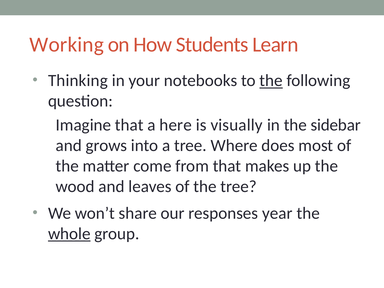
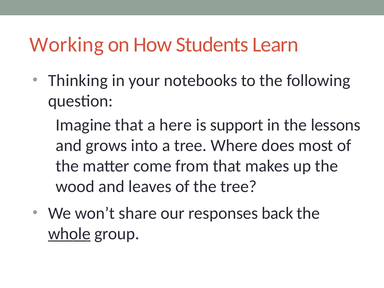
the at (271, 81) underline: present -> none
visually: visually -> support
sidebar: sidebar -> lessons
year: year -> back
